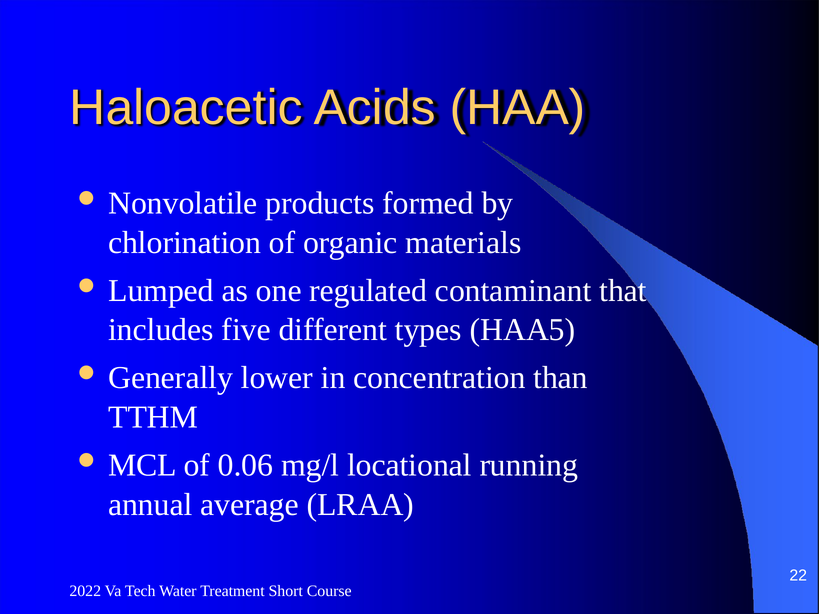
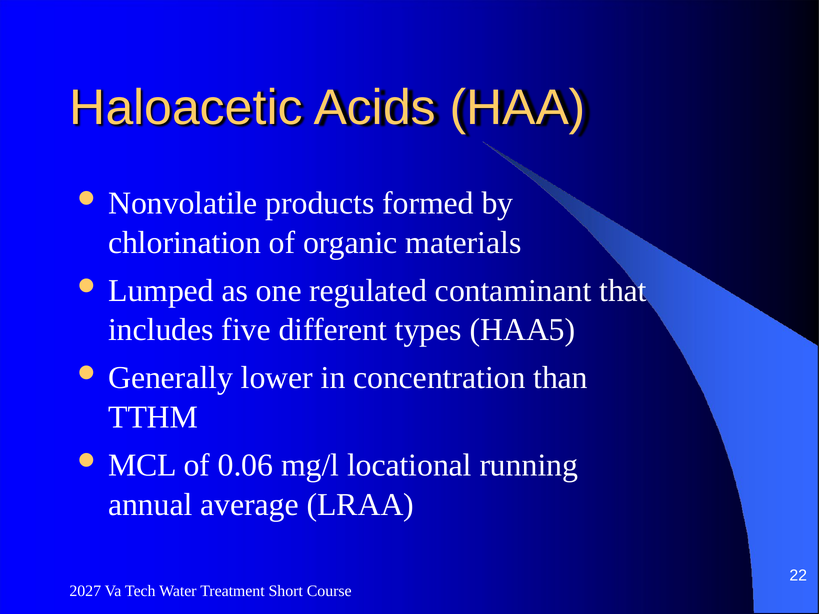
2022: 2022 -> 2027
